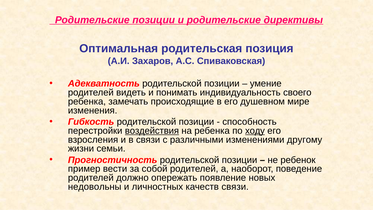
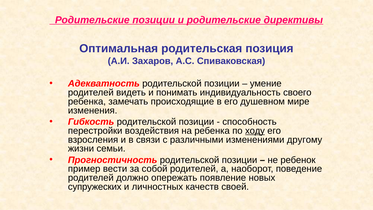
воздействия underline: present -> none
недовольны: недовольны -> супружеских
качеств связи: связи -> своей
